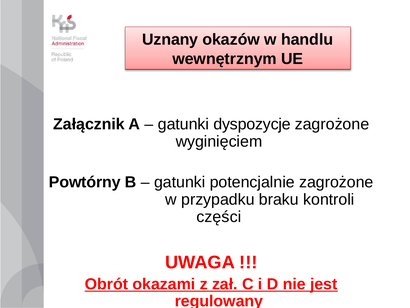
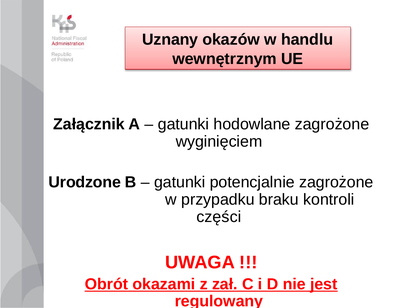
dyspozycje: dyspozycje -> hodowlane
Powtórny: Powtórny -> Urodzone
